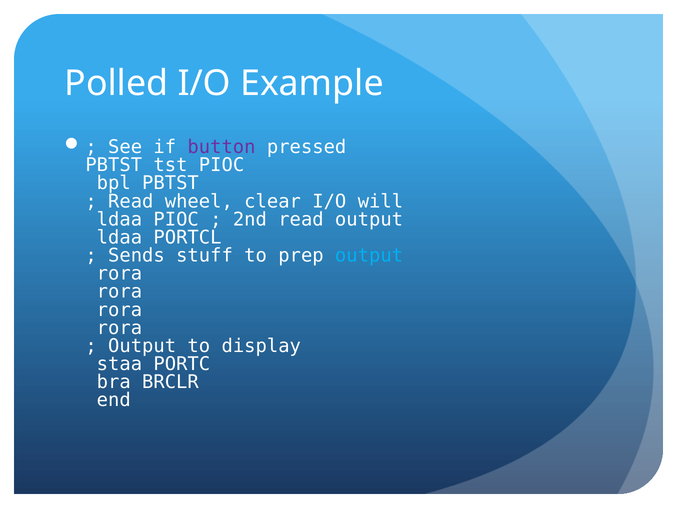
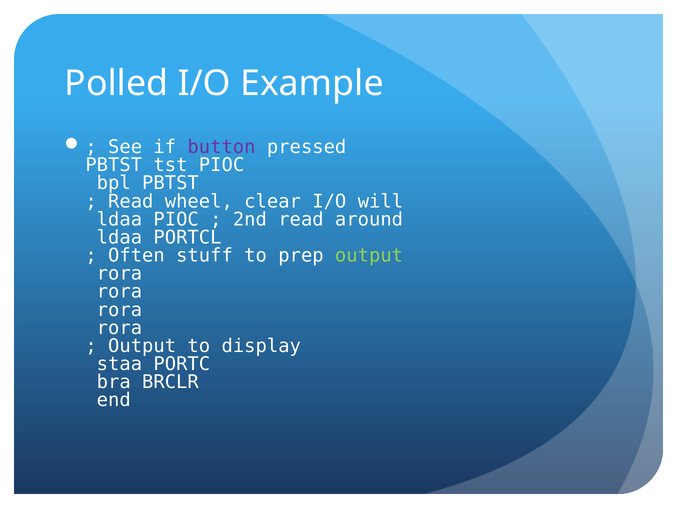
read output: output -> around
Sends: Sends -> Often
output at (369, 255) colour: light blue -> light green
